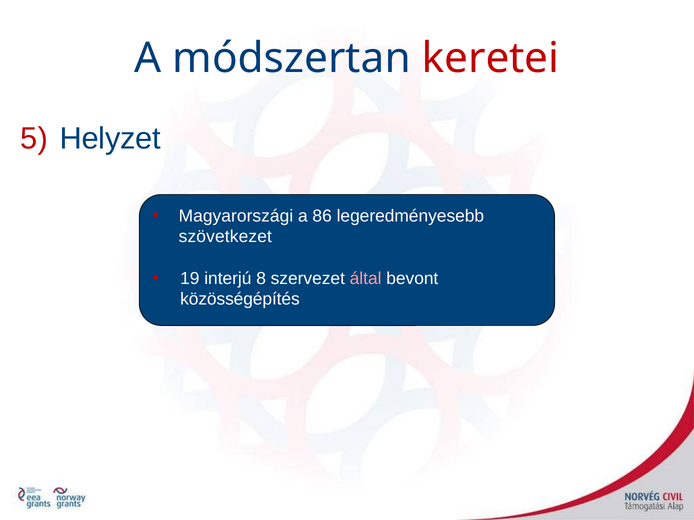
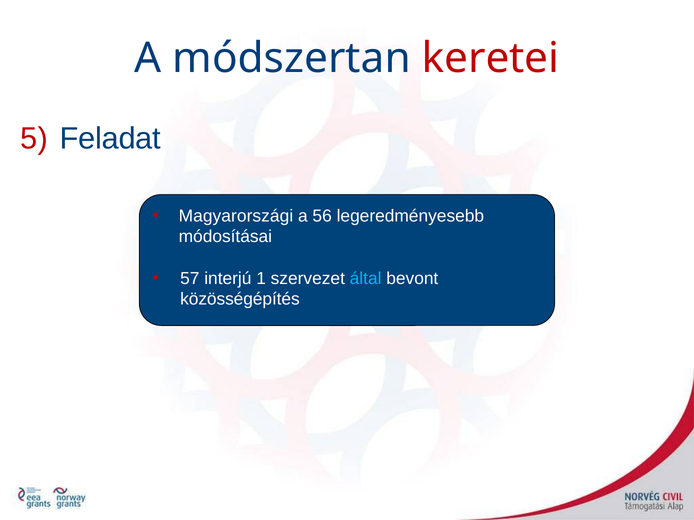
Helyzet: Helyzet -> Feladat
86: 86 -> 56
szövetkezet: szövetkezet -> módosításai
19: 19 -> 57
8: 8 -> 1
által colour: pink -> light blue
